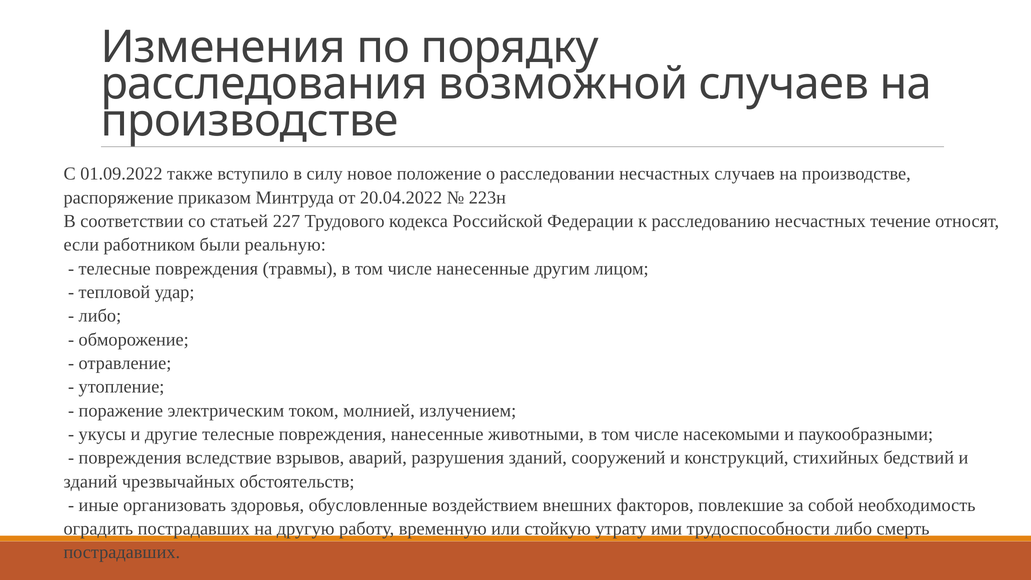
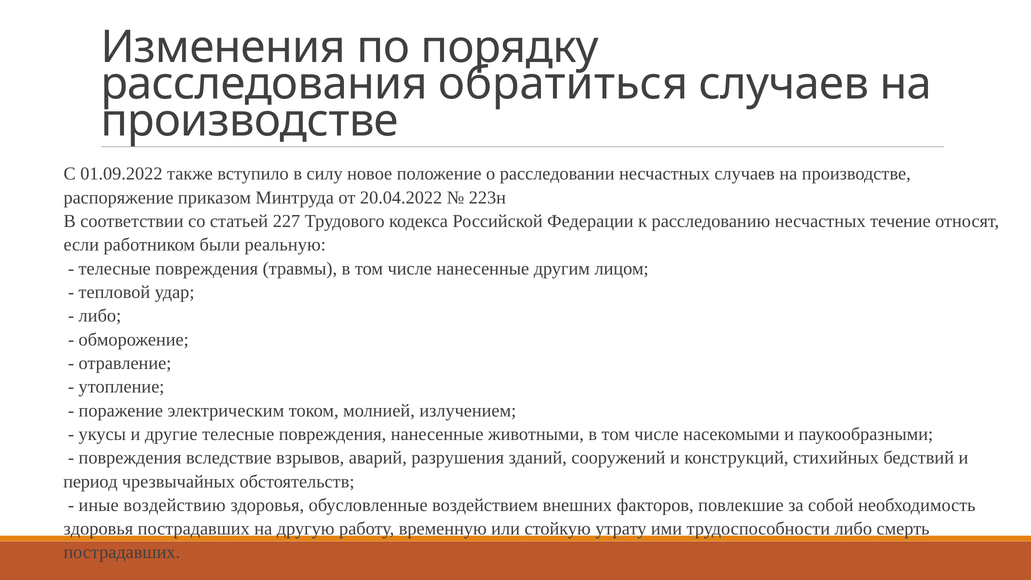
возможной: возможной -> обратиться
зданий at (90, 481): зданий -> период
организовать: организовать -> воздействию
оградить at (98, 529): оградить -> здоровья
